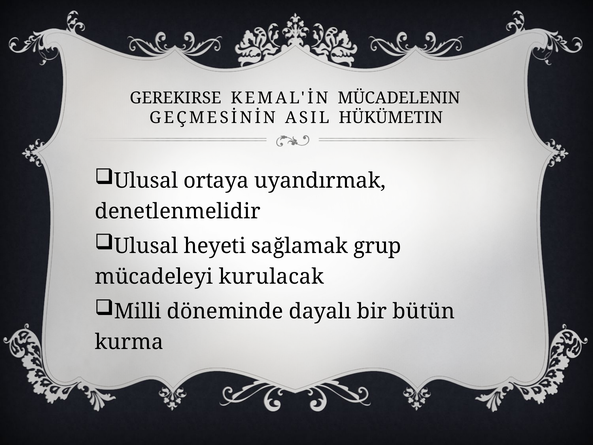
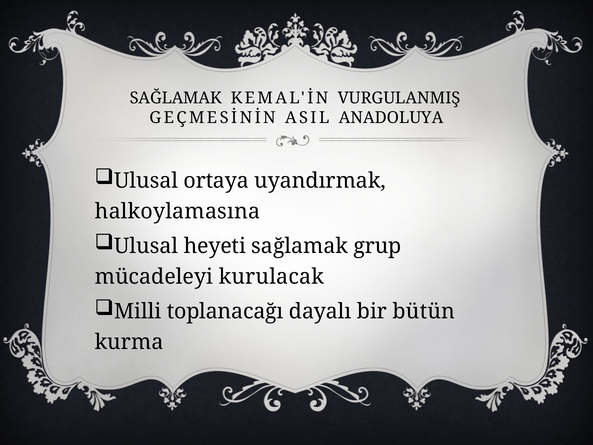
GEREKIRSE at (176, 98): GEREKIRSE -> SAĞLAMAK
MÜCADELENIN: MÜCADELENIN -> VURGULANMIŞ
HÜKÜMETIN: HÜKÜMETIN -> ANADOLUYA
denetlenmelidir: denetlenmelidir -> halkoylamasına
döneminde: döneminde -> toplanacağı
